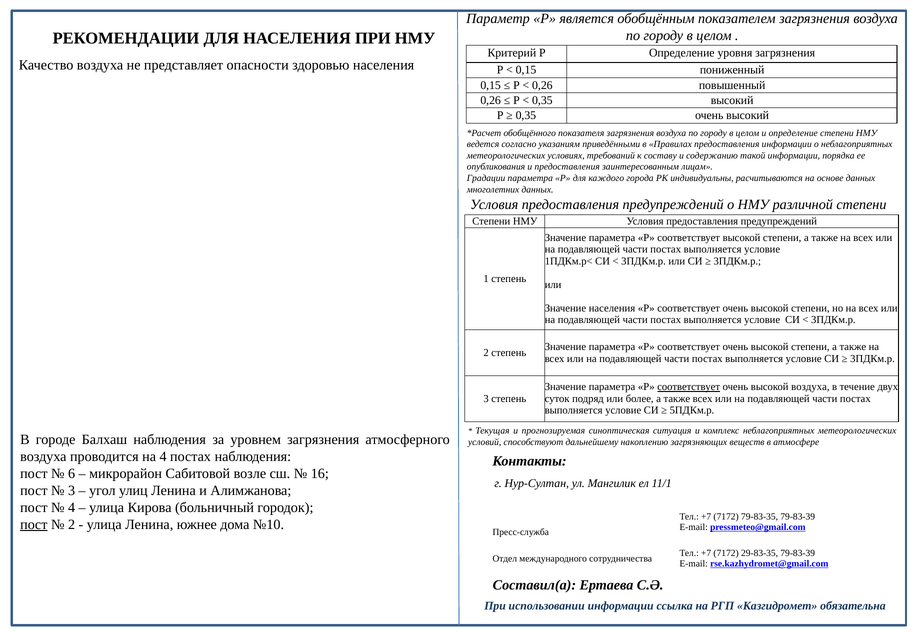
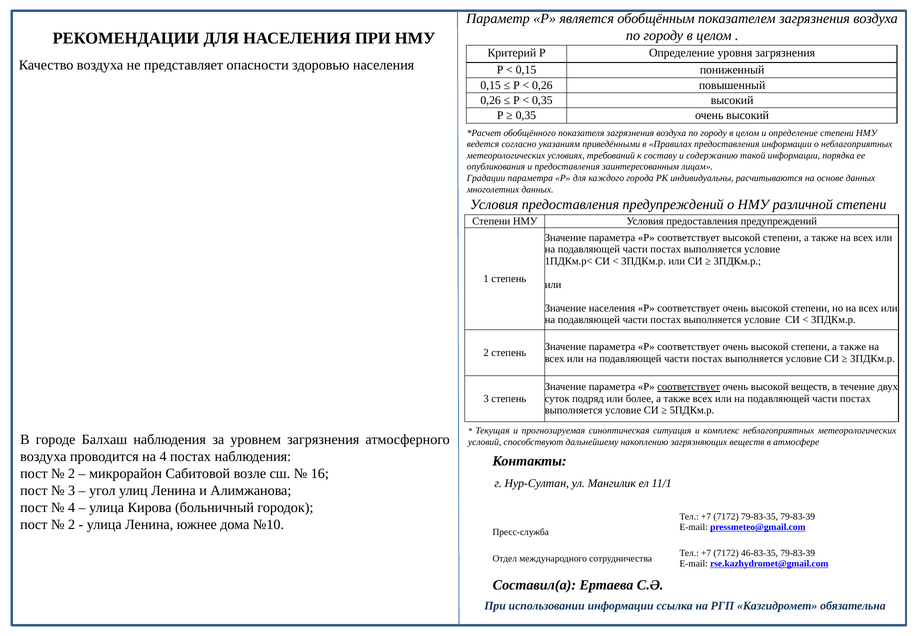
высокой воздуха: воздуха -> веществ
6 at (72, 473): 6 -> 2
пост at (34, 524) underline: present -> none
29-83-35: 29-83-35 -> 46-83-35
